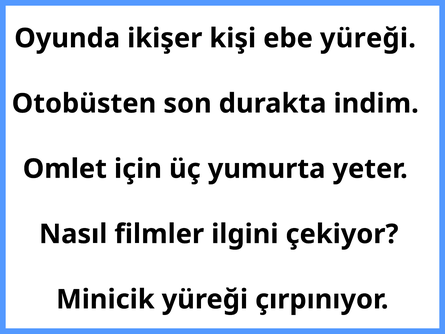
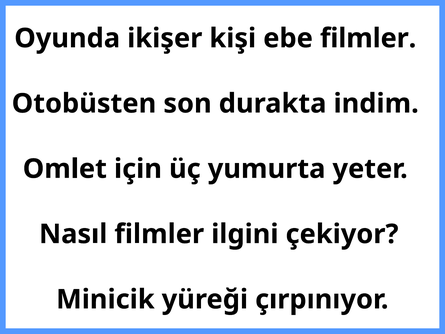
ebe yüreği: yüreği -> filmler
